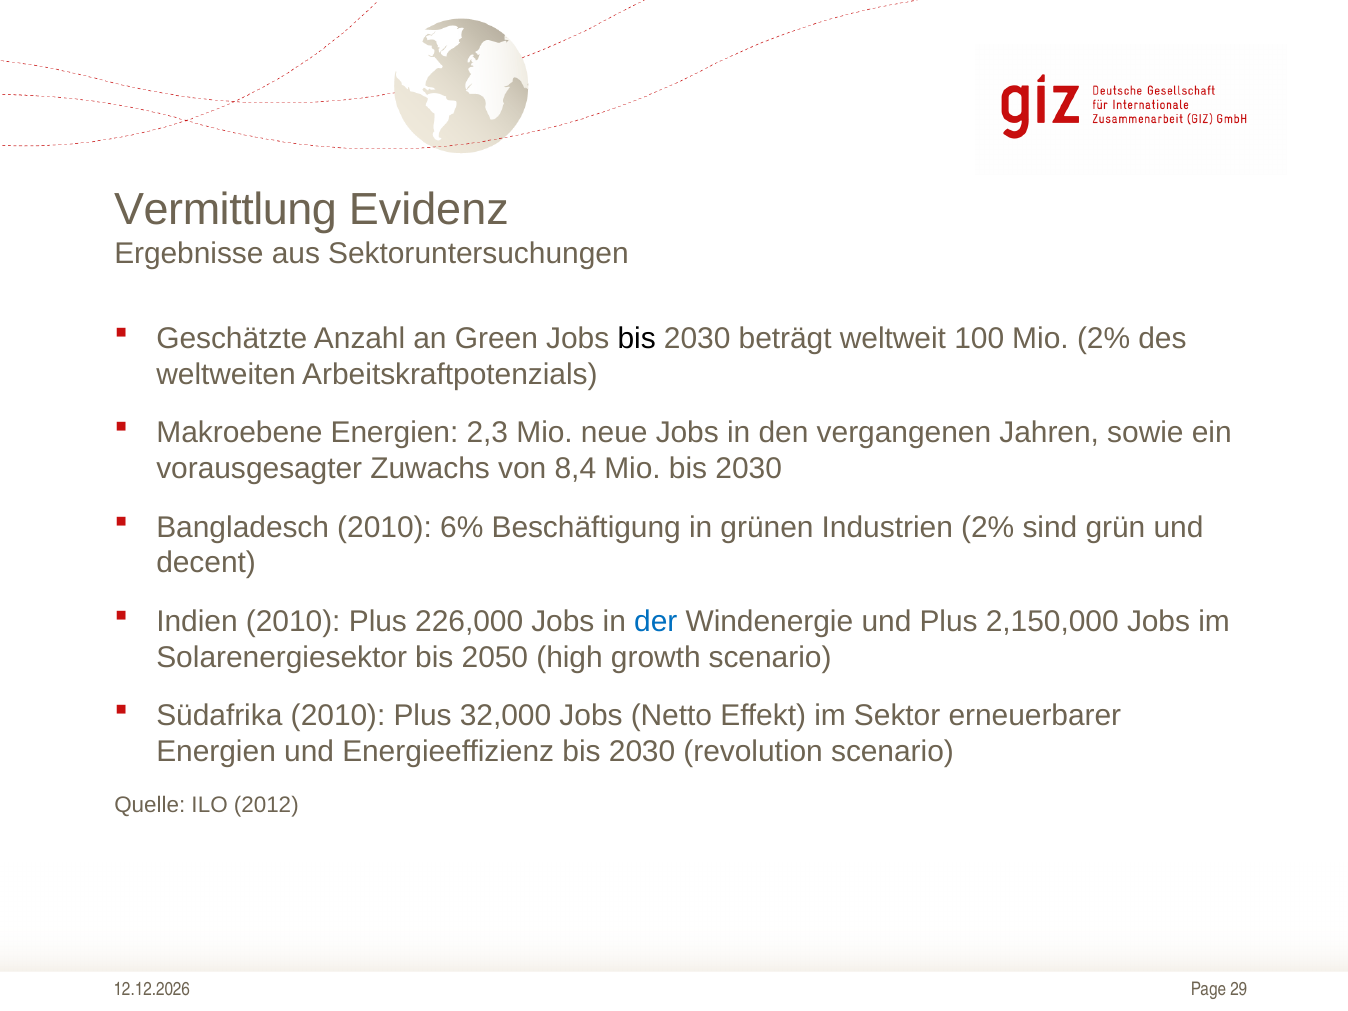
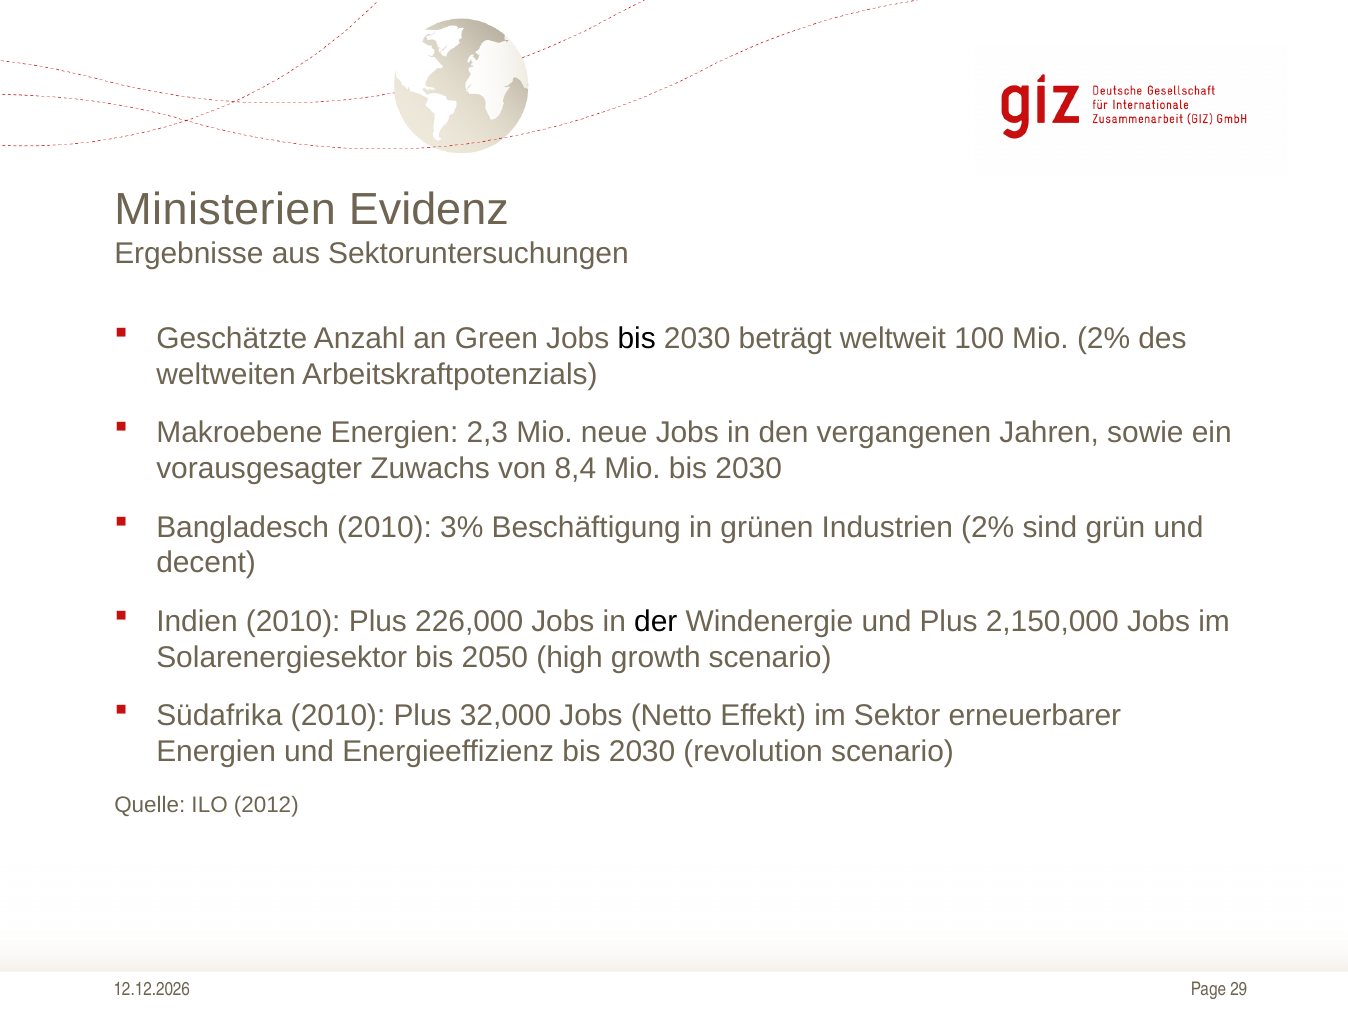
Vermittlung: Vermittlung -> Ministerien
6%: 6% -> 3%
der colour: blue -> black
